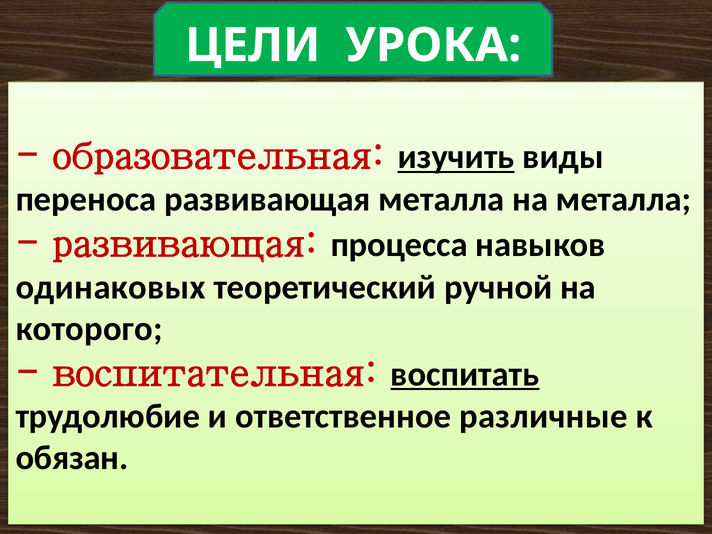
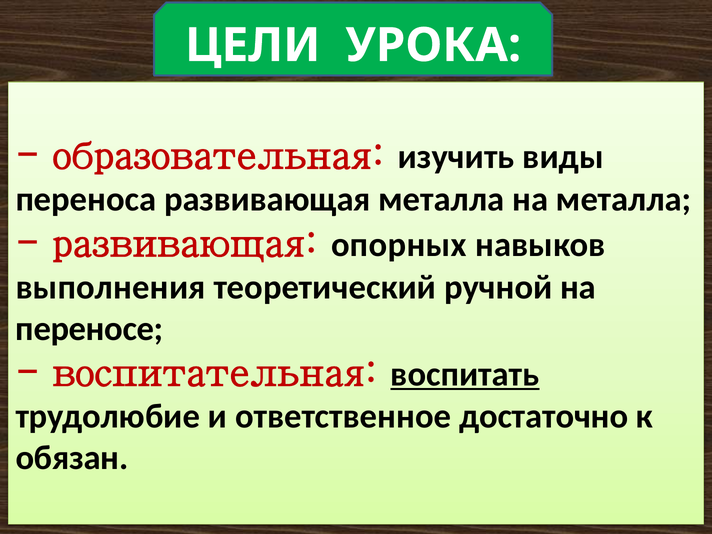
изучить underline: present -> none
процесса: процесса -> опорных
одинаковых: одинаковых -> выполнения
которого: которого -> переносе
различные: различные -> достаточно
